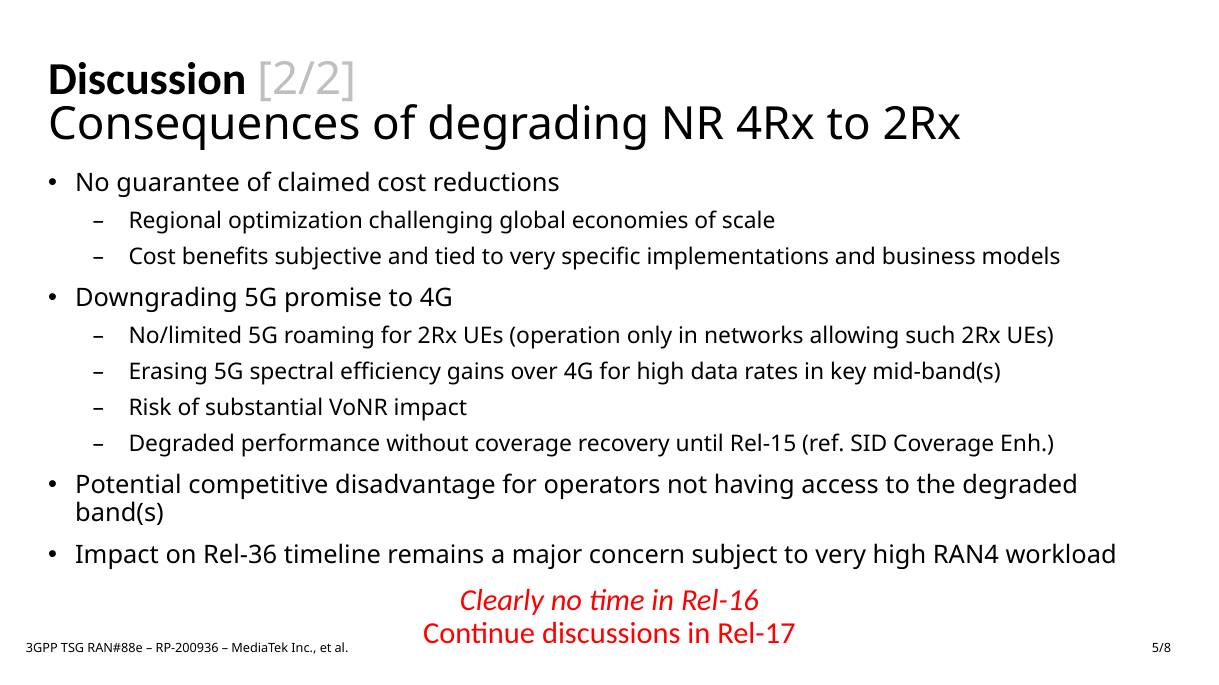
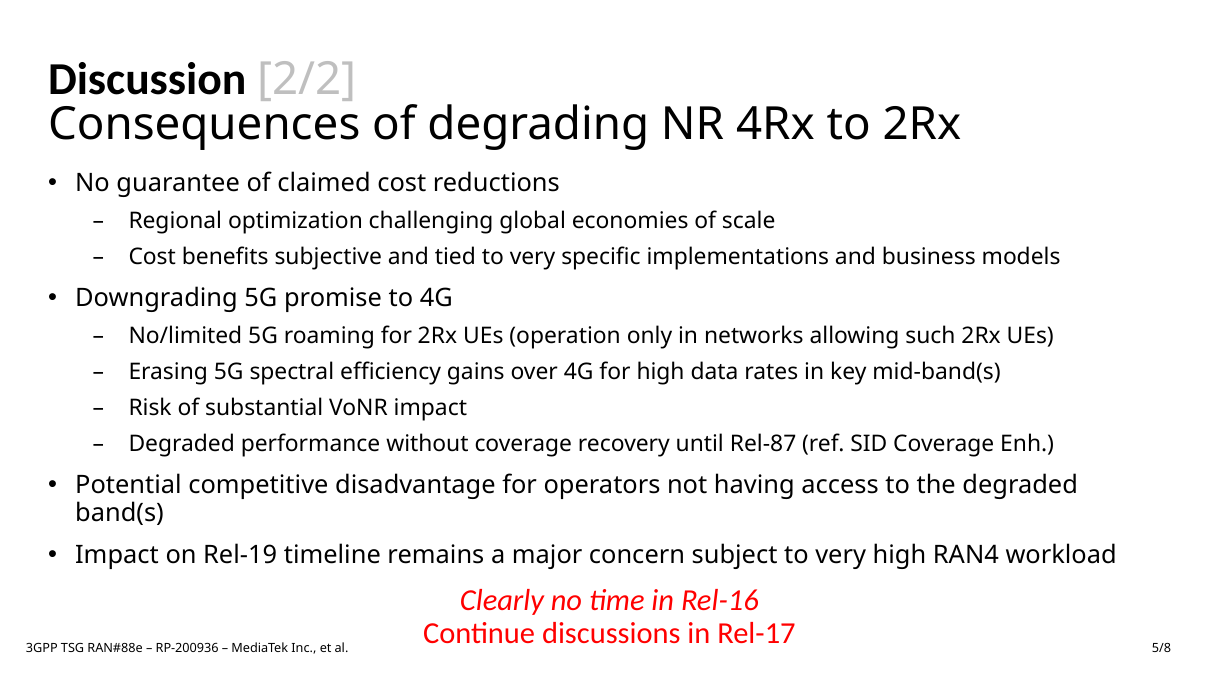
Rel-15: Rel-15 -> Rel-87
Rel-36: Rel-36 -> Rel-19
